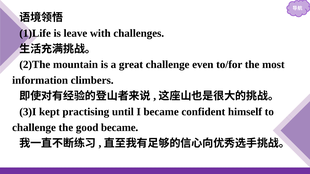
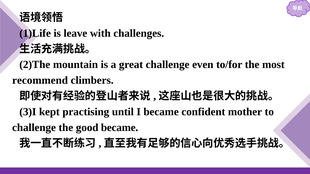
information: information -> recommend
himself: himself -> mother
